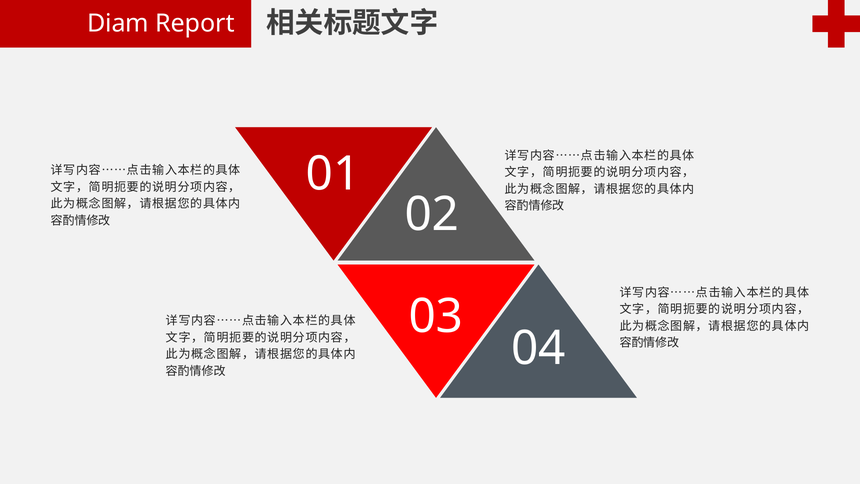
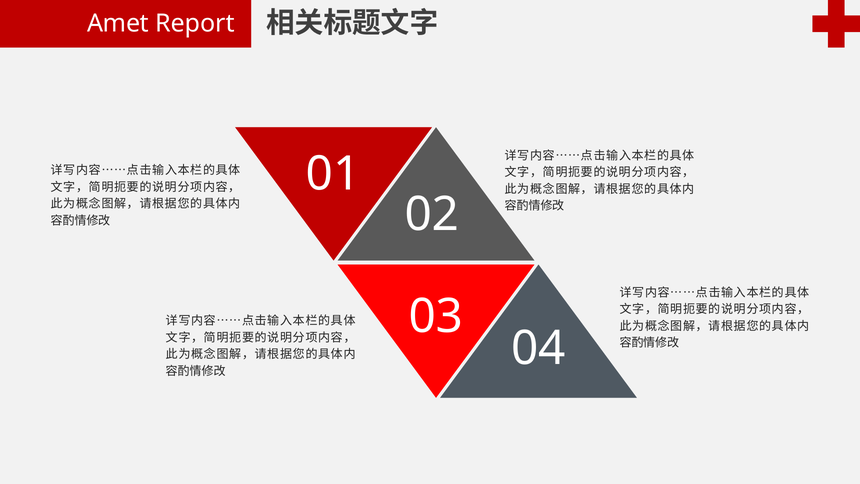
Diam: Diam -> Amet
